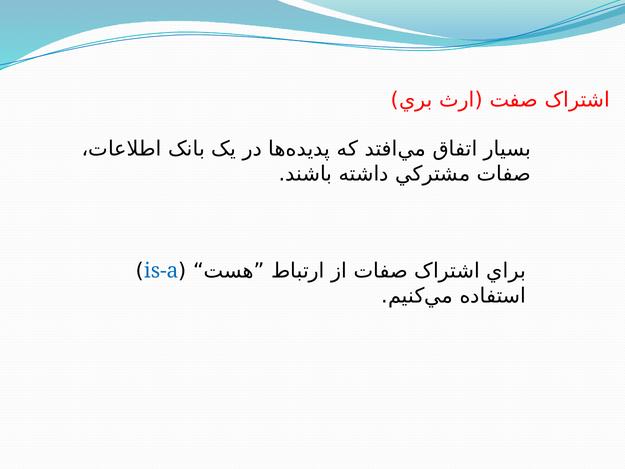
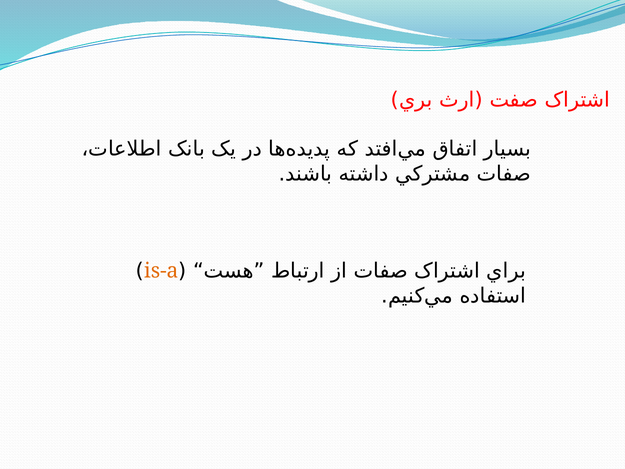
is-a colour: blue -> orange
